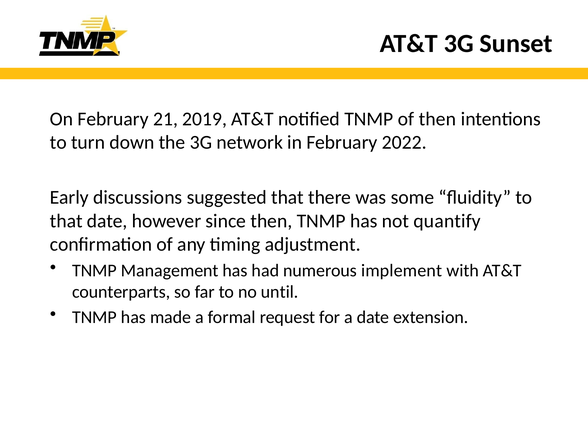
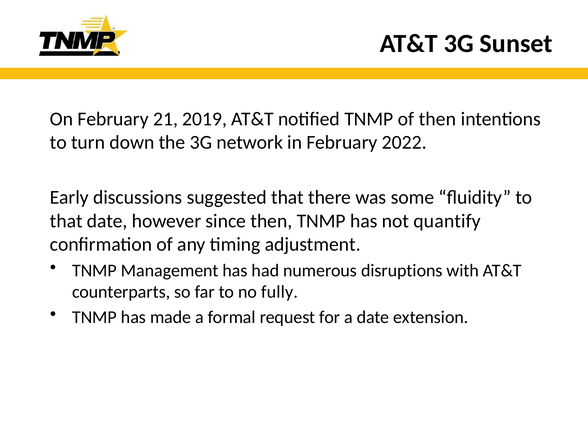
implement: implement -> disruptions
until: until -> fully
